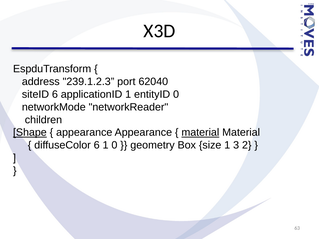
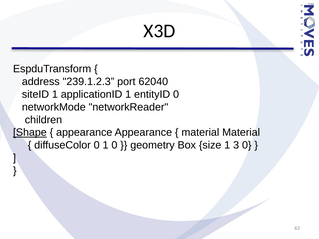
siteID 6: 6 -> 1
material at (200, 133) underline: present -> none
diffuseColor 6: 6 -> 0
3 2: 2 -> 0
